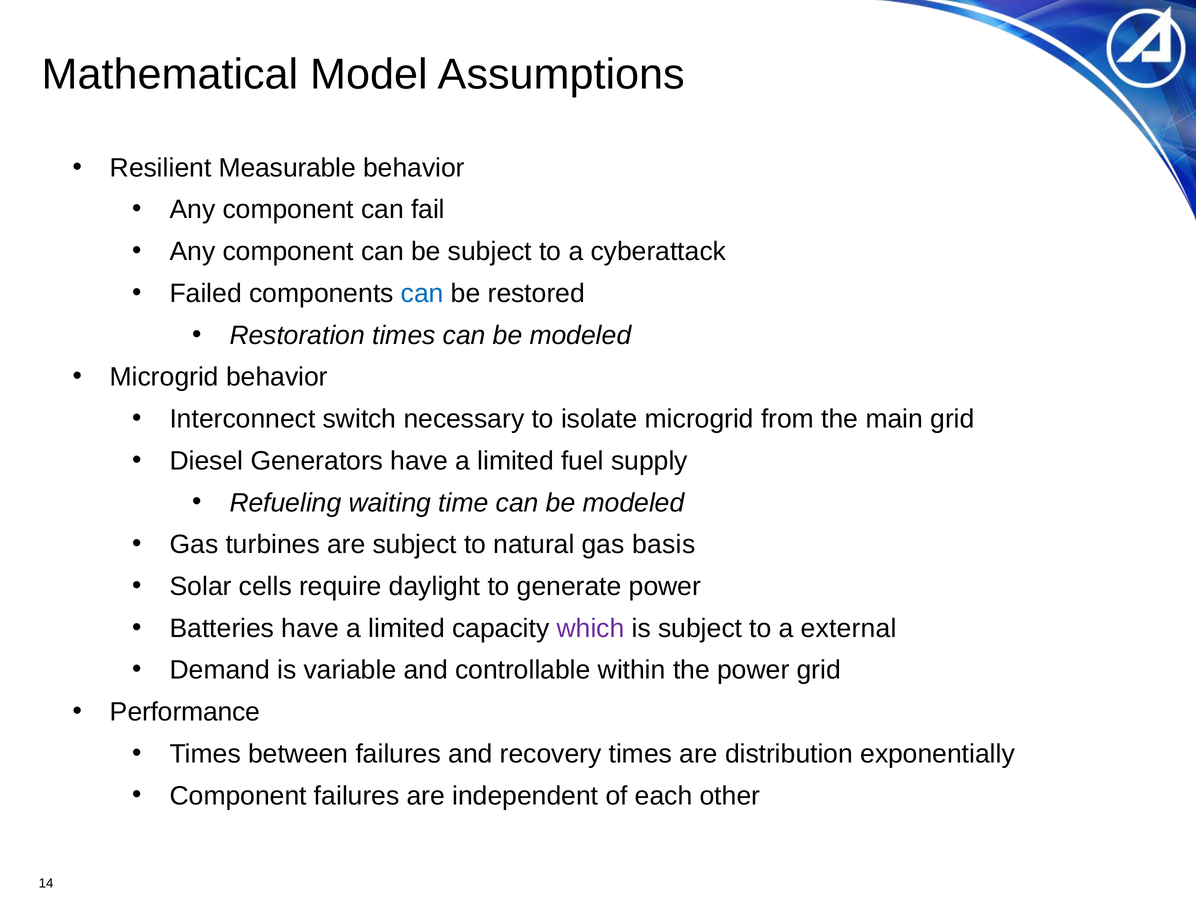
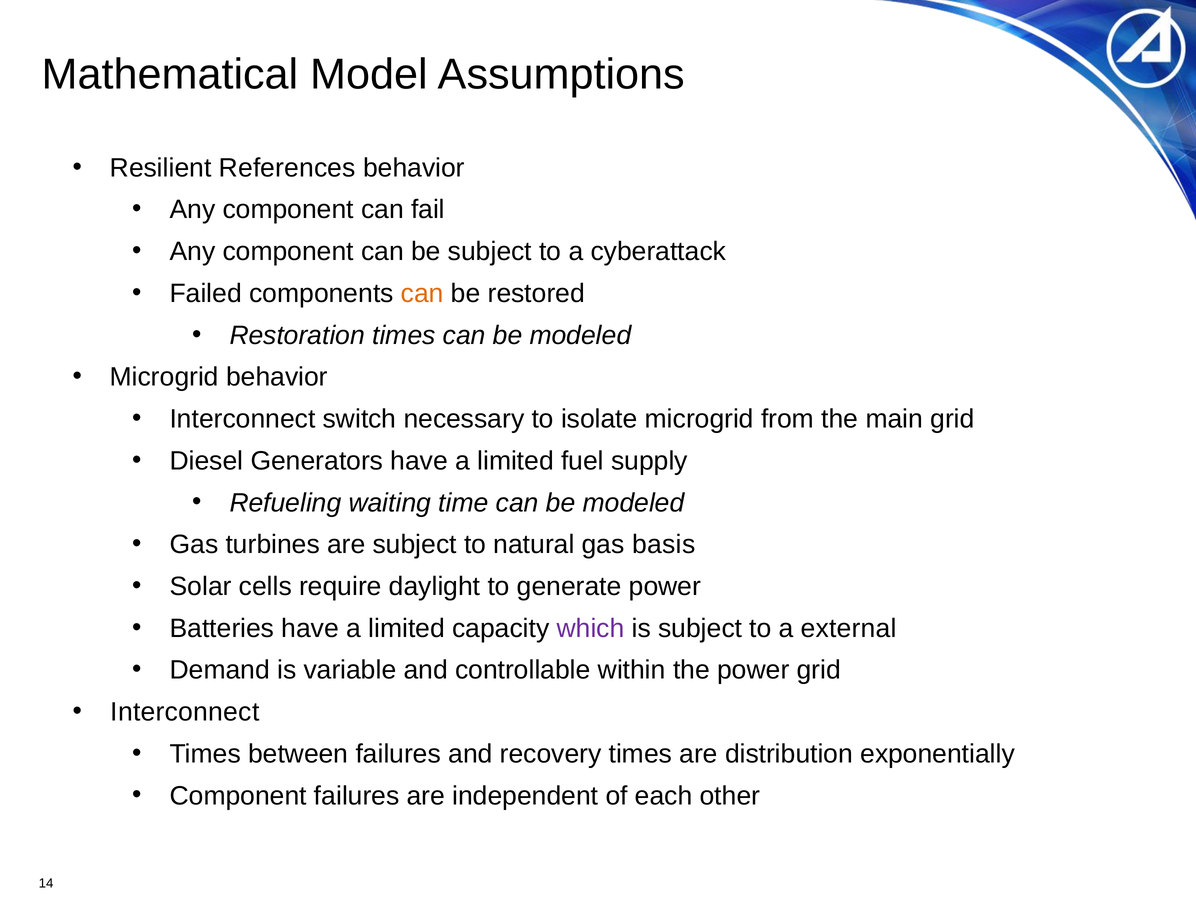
Measurable: Measurable -> References
can at (422, 293) colour: blue -> orange
Performance at (185, 712): Performance -> Interconnect
